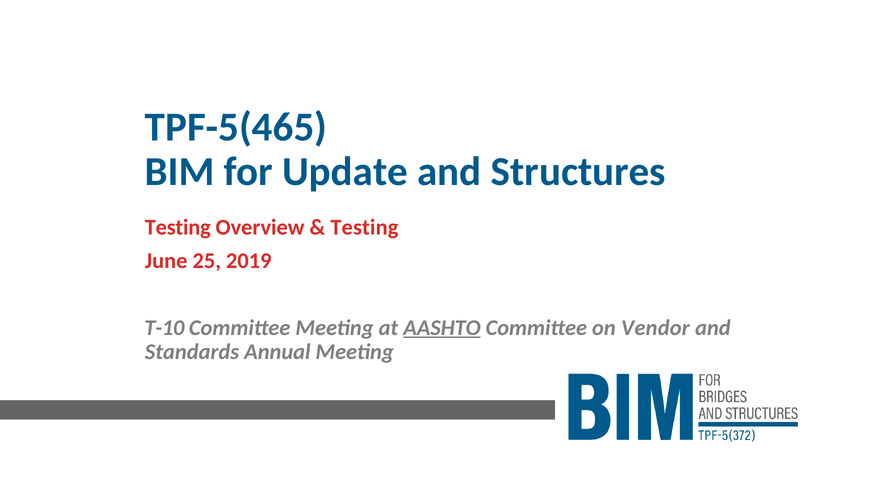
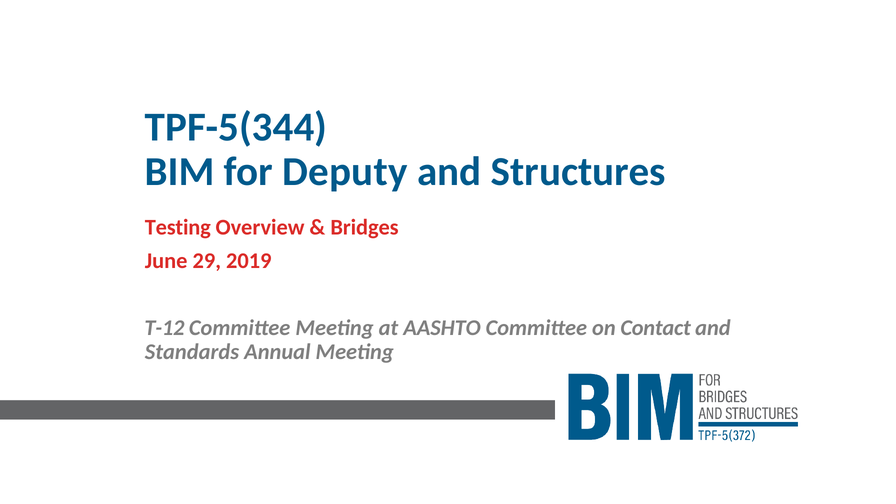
TPF-5(465: TPF-5(465 -> TPF-5(344
Update: Update -> Deputy
Testing at (364, 227): Testing -> Bridges
25: 25 -> 29
T-10: T-10 -> T-12
AASHTO underline: present -> none
Vendor: Vendor -> Contact
